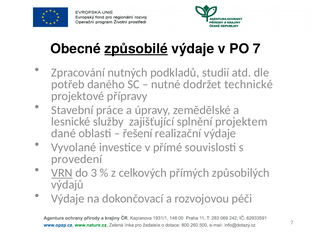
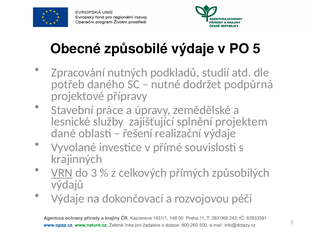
způsobilé underline: present -> none
PO 7: 7 -> 5
technické: technické -> podpůrná
provedení: provedení -> krajinných
